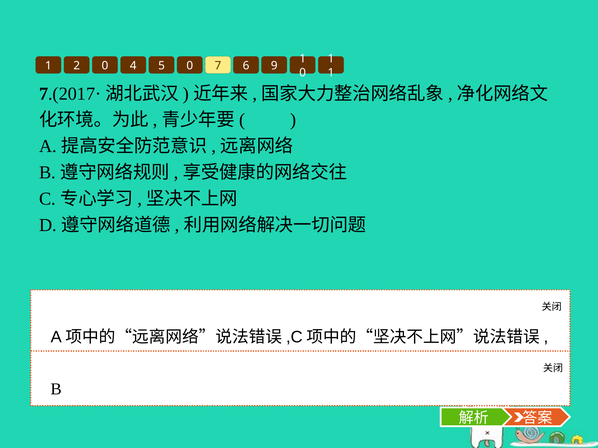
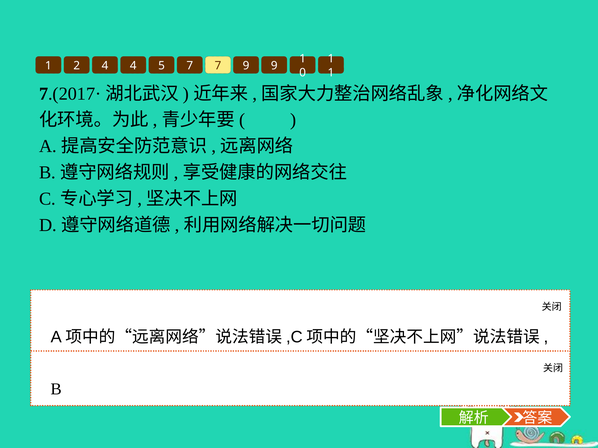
2 0: 0 -> 4
5 0: 0 -> 7
7 6: 6 -> 9
